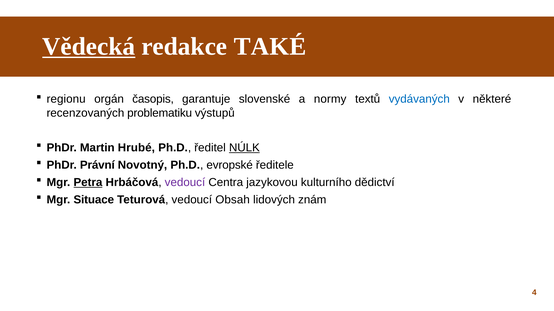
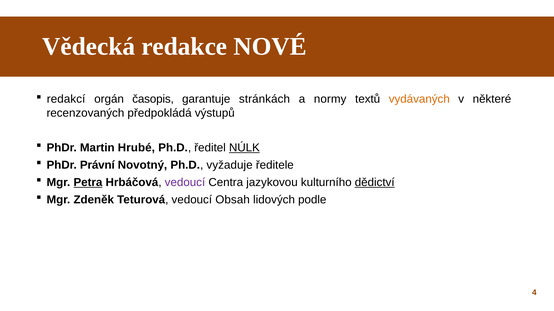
Vědecká underline: present -> none
TAKÉ: TAKÉ -> NOVÉ
regionu: regionu -> redakcí
slovenské: slovenské -> stránkách
vydávaných colour: blue -> orange
problematiku: problematiku -> předpokládá
evropské: evropské -> vyžaduje
dědictví underline: none -> present
Situace: Situace -> Zdeněk
znám: znám -> podle
